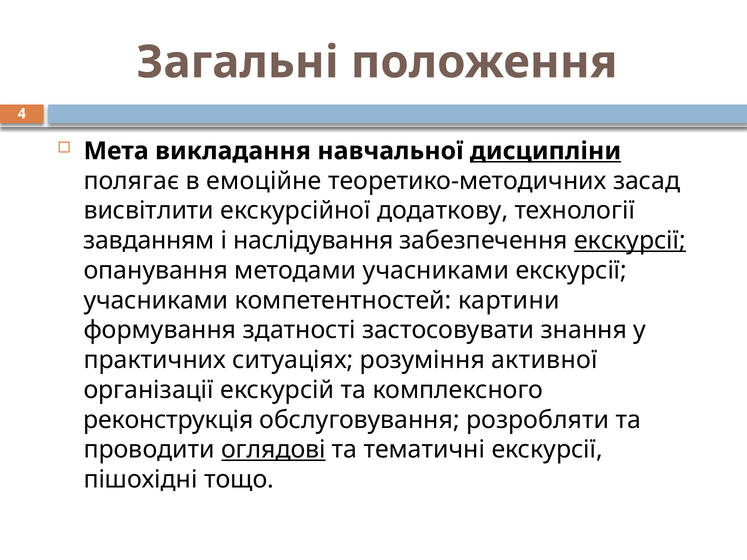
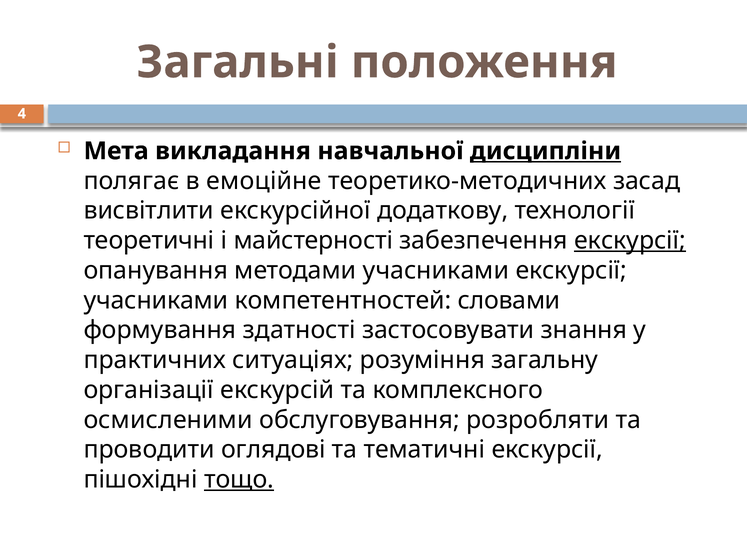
завданням: завданням -> теоретичні
наслідування: наслідування -> майстерності
картини: картини -> словами
активної: активної -> загальну
реконструкція: реконструкція -> осмисленими
оглядові underline: present -> none
тощо underline: none -> present
